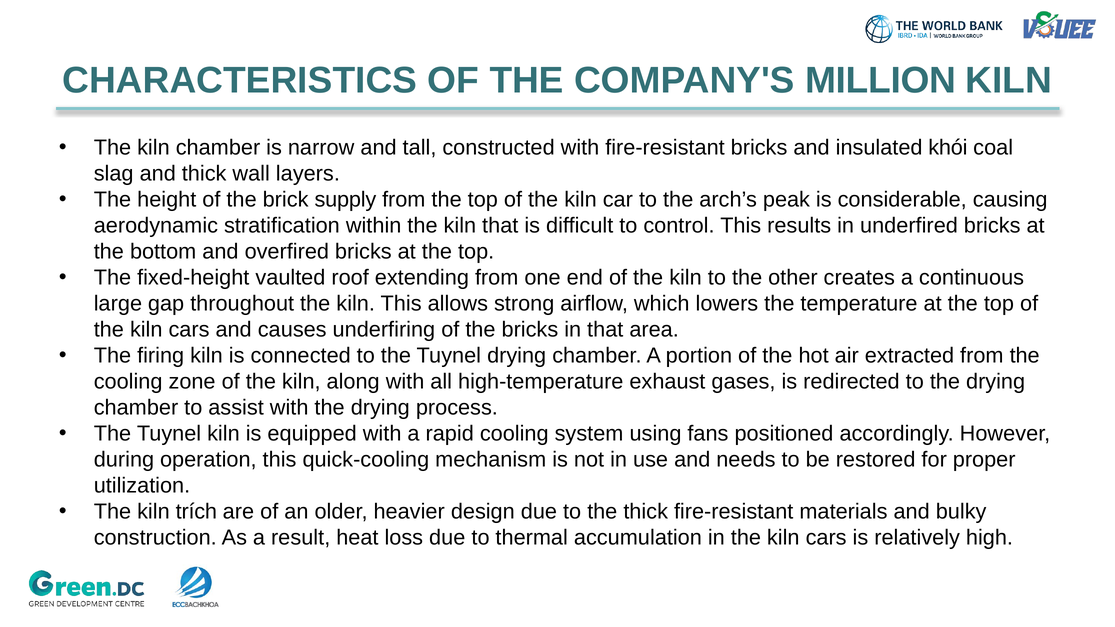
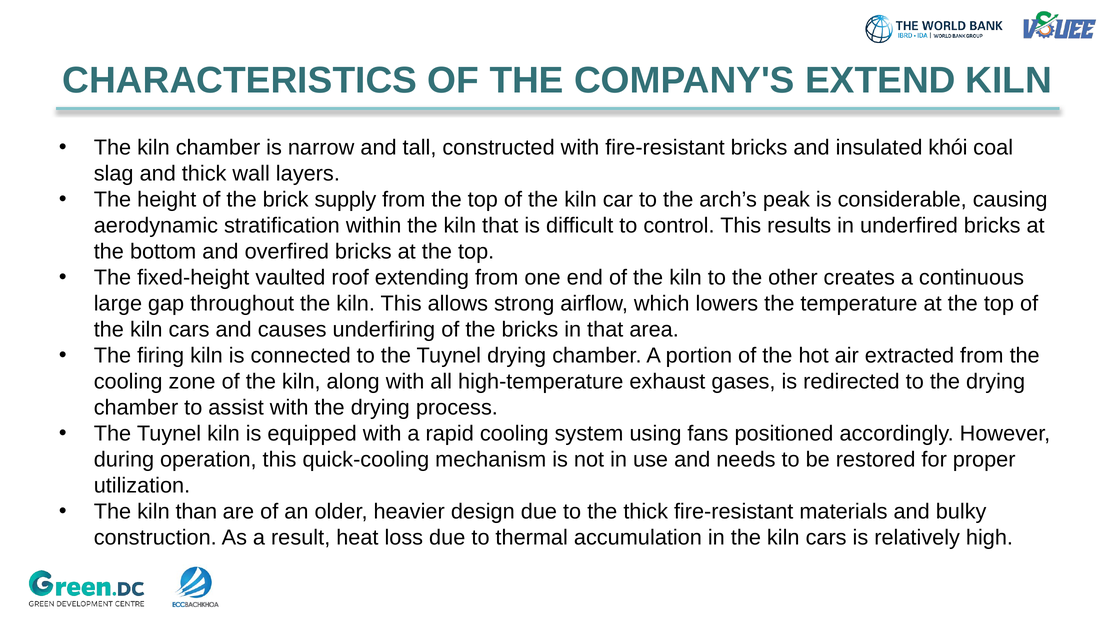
MILLION: MILLION -> EXTEND
trích: trích -> than
